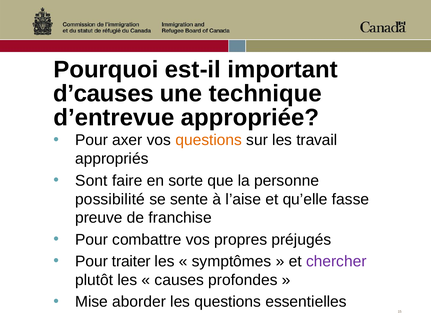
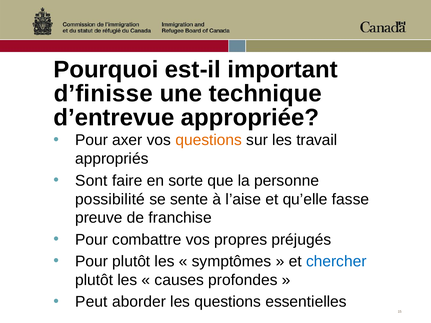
d’causes: d’causes -> d’finisse
Pour traiter: traiter -> plutôt
chercher colour: purple -> blue
Mise: Mise -> Peut
